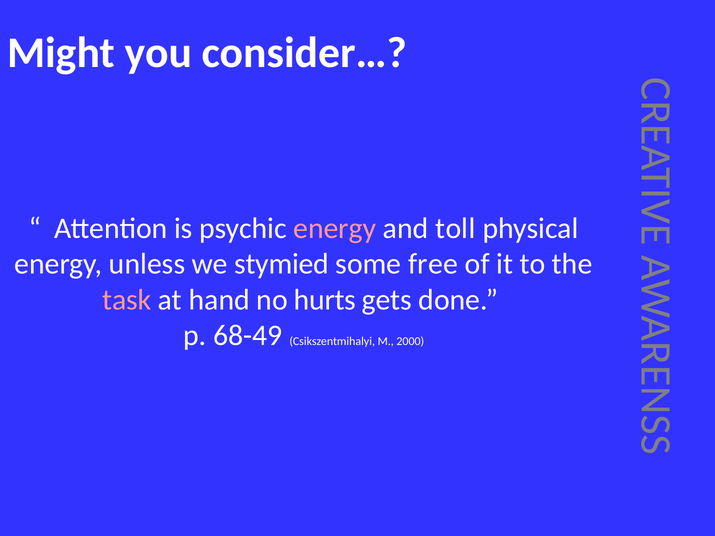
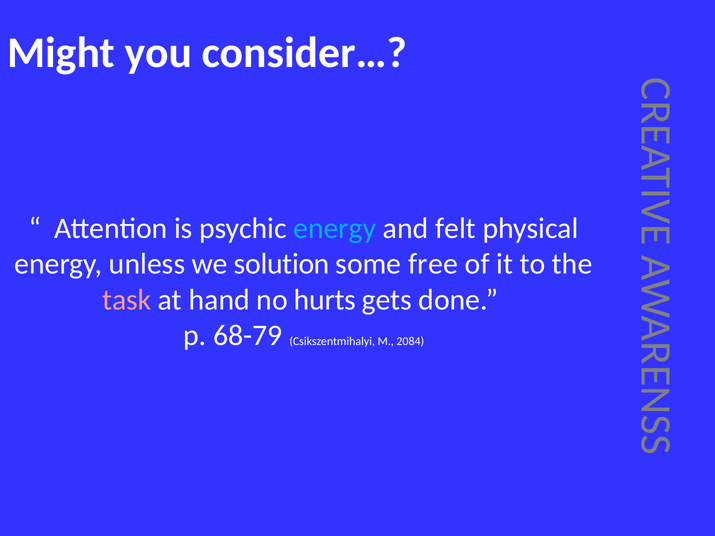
energy at (335, 228) colour: pink -> light blue
toll: toll -> felt
stymied: stymied -> solution
68-49: 68-49 -> 68-79
2000: 2000 -> 2084
